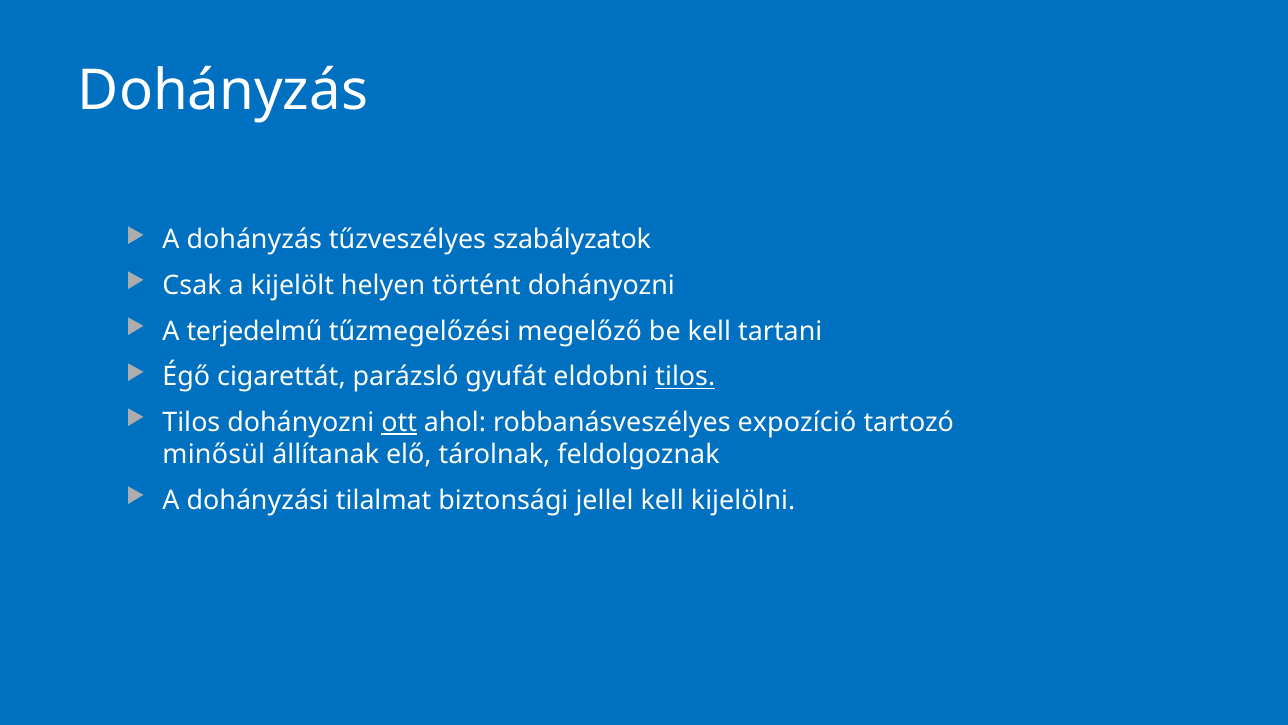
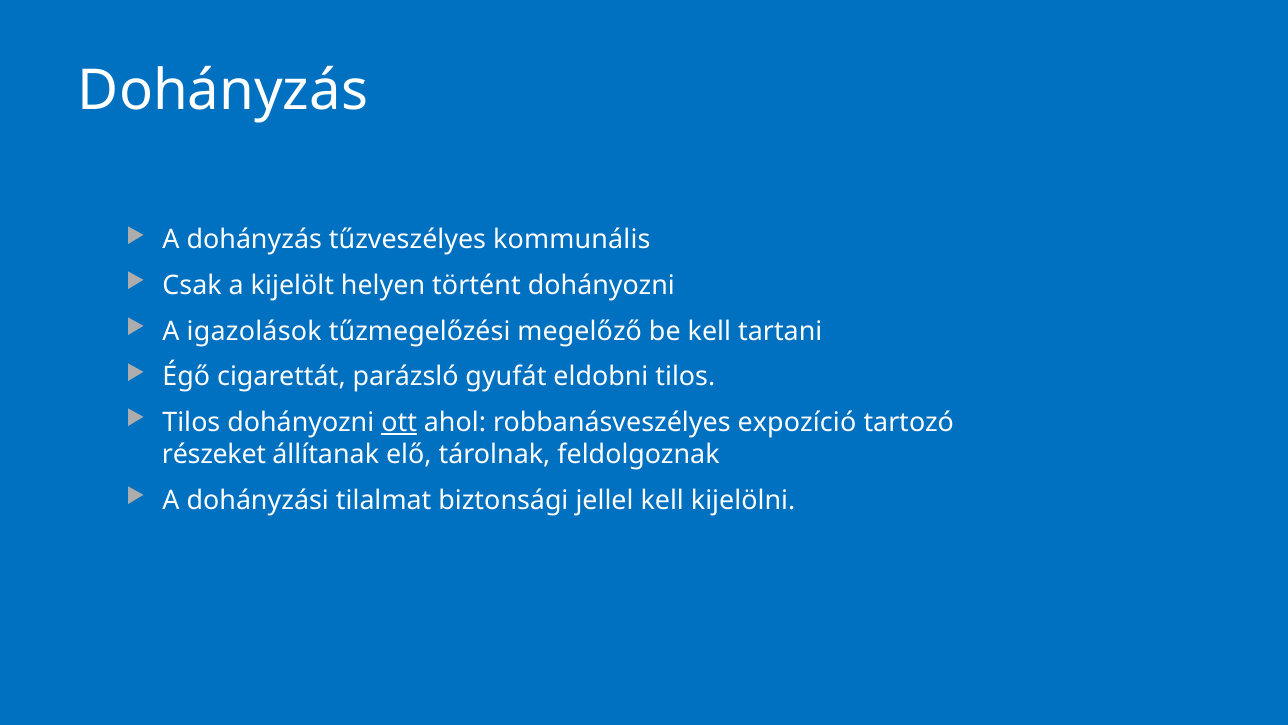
szabályzatok: szabályzatok -> kommunális
terjedelmű: terjedelmű -> igazolások
tilos at (685, 377) underline: present -> none
minősül: minősül -> részeket
